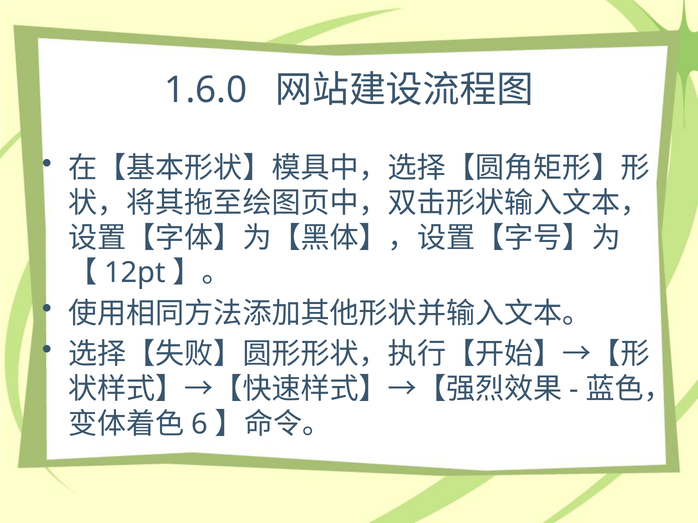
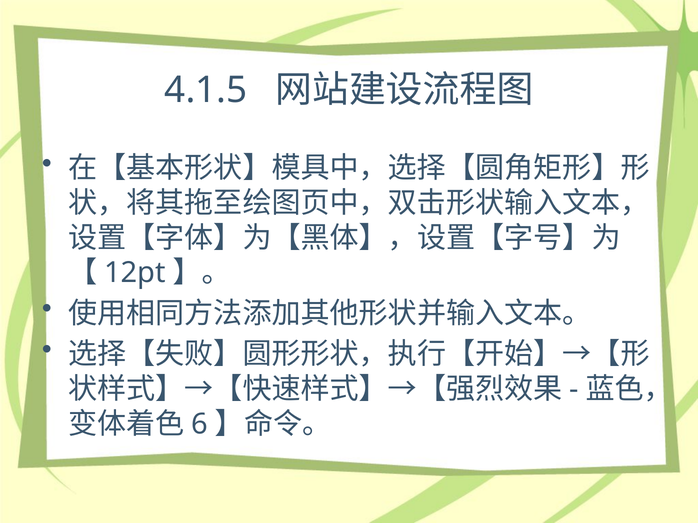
1.6.0: 1.6.0 -> 4.1.5
